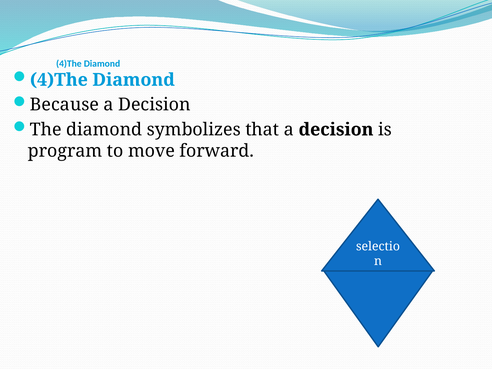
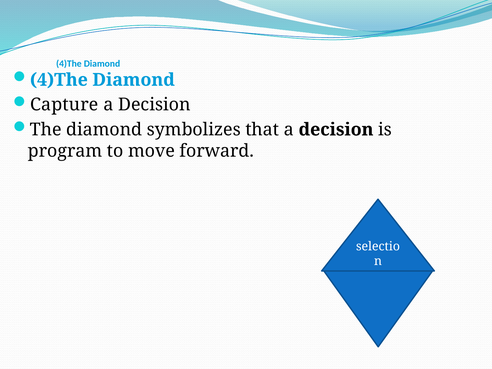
Because: Because -> Capture
